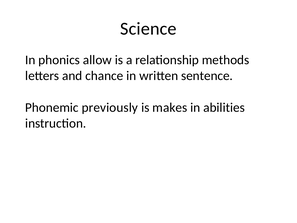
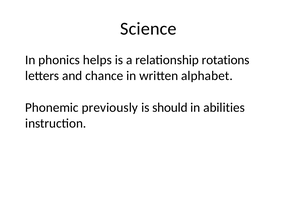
allow: allow -> helps
methods: methods -> rotations
sentence: sentence -> alphabet
makes: makes -> should
